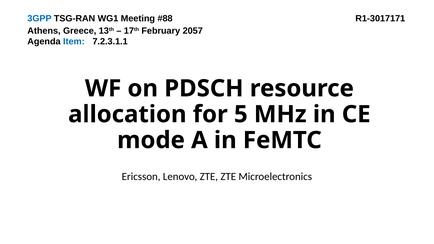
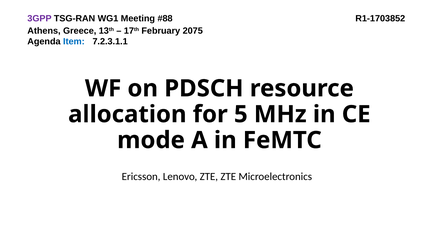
3GPP colour: blue -> purple
R1-3017171: R1-3017171 -> R1-1703852
2057: 2057 -> 2075
